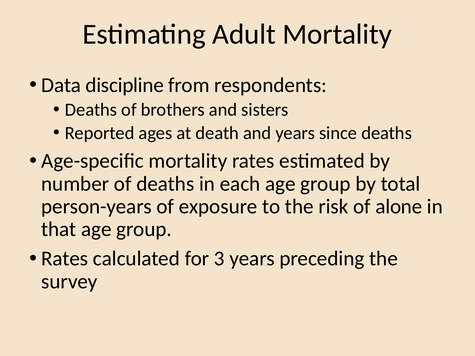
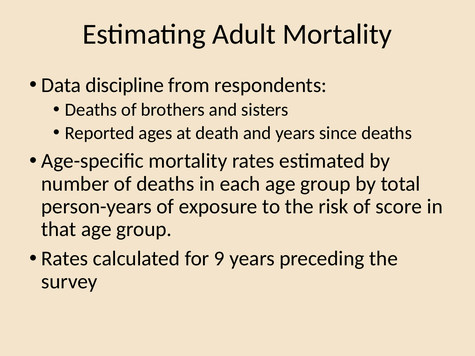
alone: alone -> score
3: 3 -> 9
